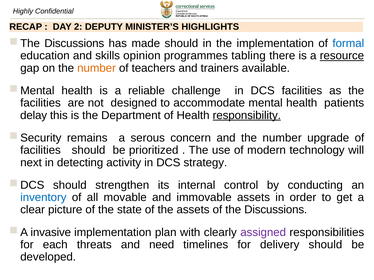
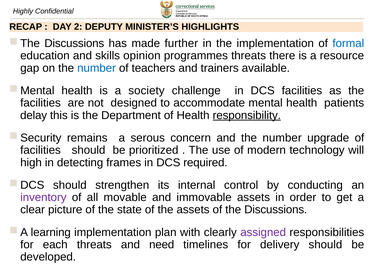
made should: should -> further
programmes tabling: tabling -> threats
resource underline: present -> none
number at (97, 68) colour: orange -> blue
reliable: reliable -> society
next: next -> high
activity: activity -> frames
strategy: strategy -> required
inventory colour: blue -> purple
invasive: invasive -> learning
